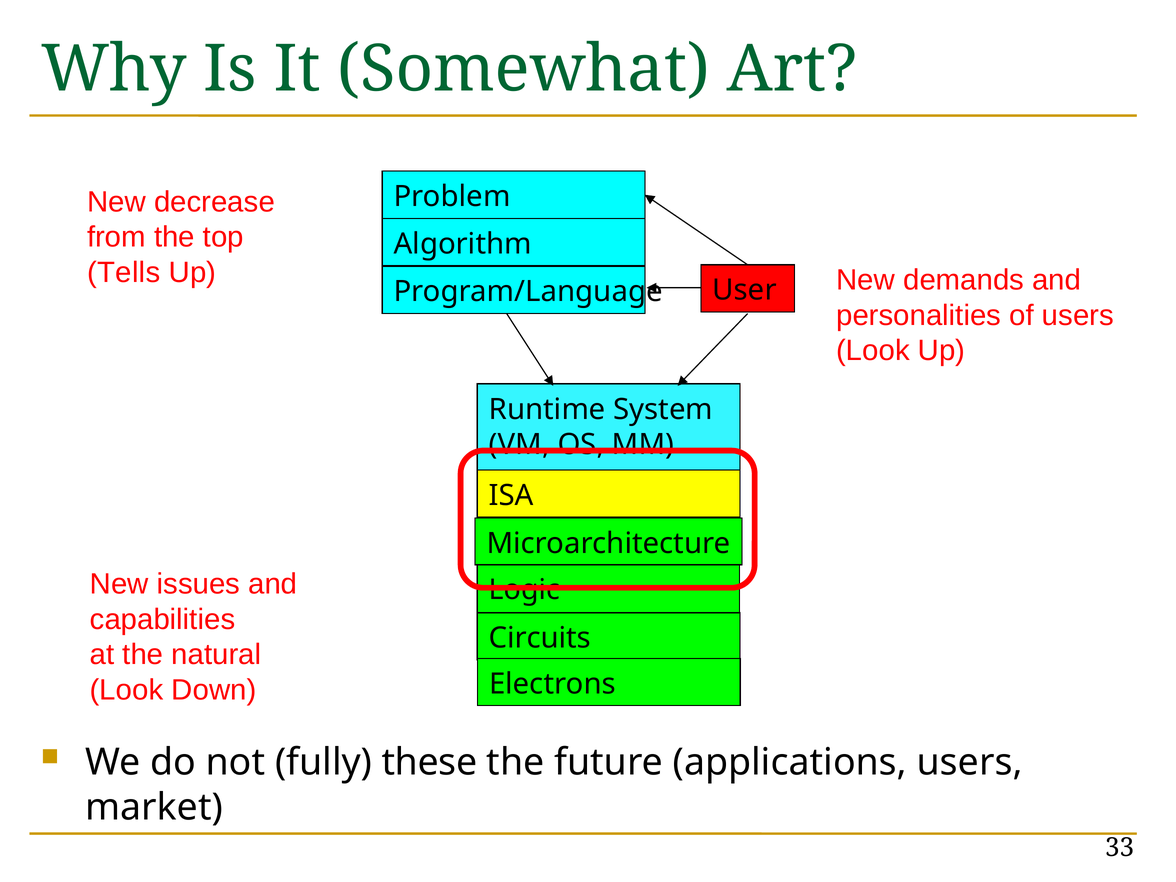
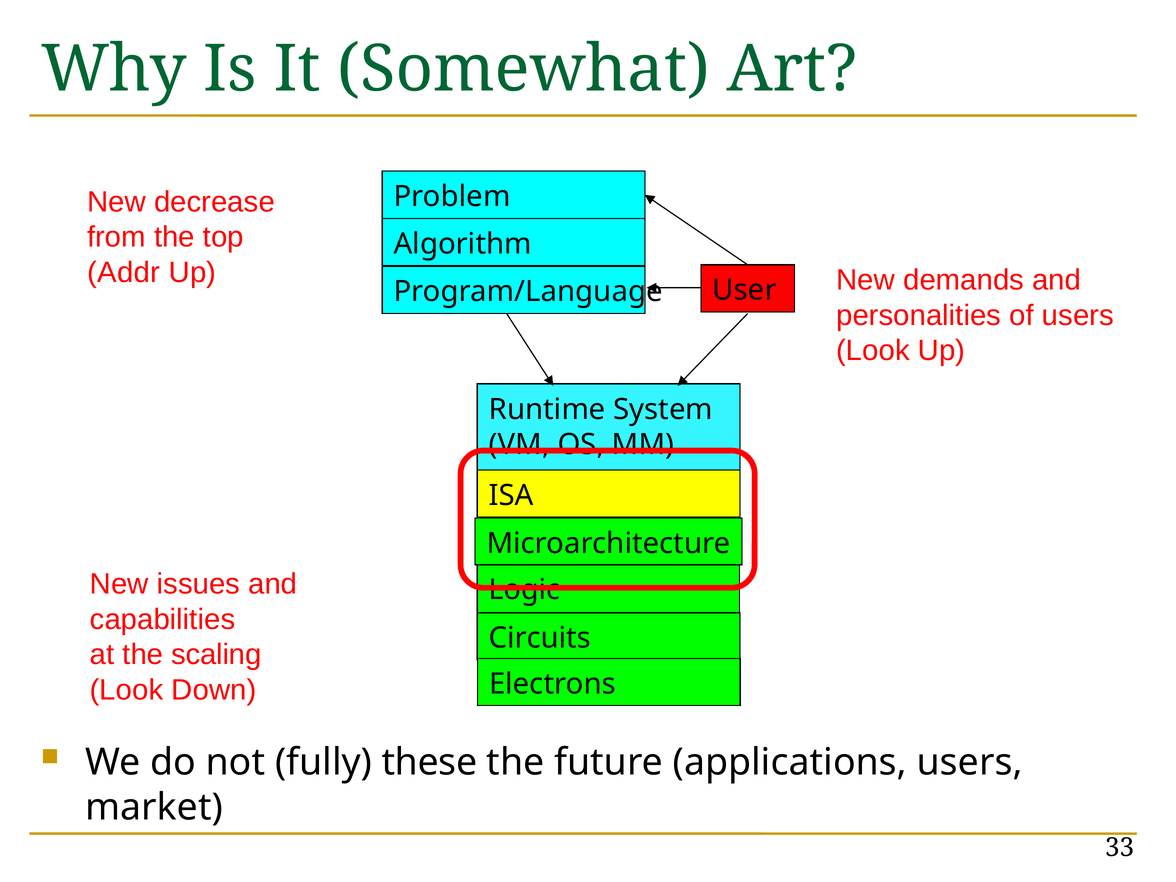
Tells: Tells -> Addr
natural: natural -> scaling
